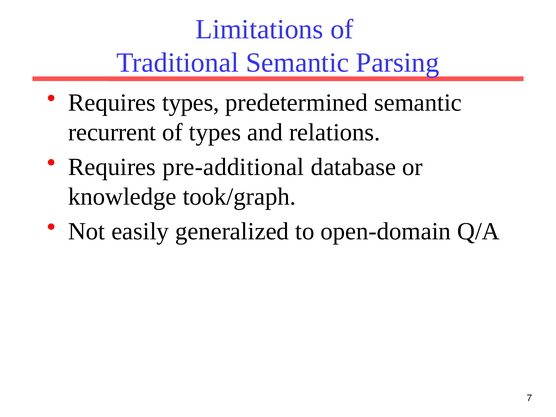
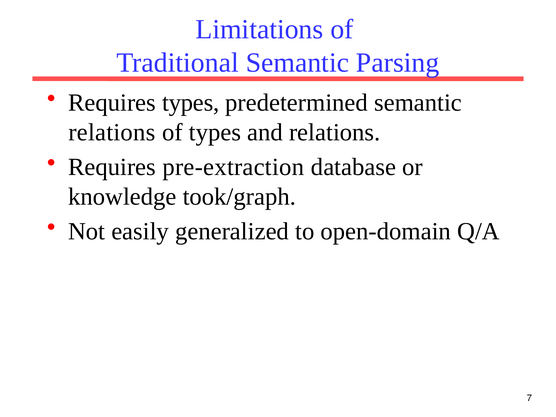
recurrent at (112, 132): recurrent -> relations
pre-additional: pre-additional -> pre-extraction
